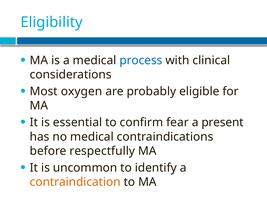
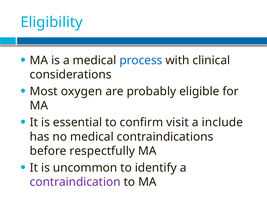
fear: fear -> visit
present: present -> include
contraindication colour: orange -> purple
